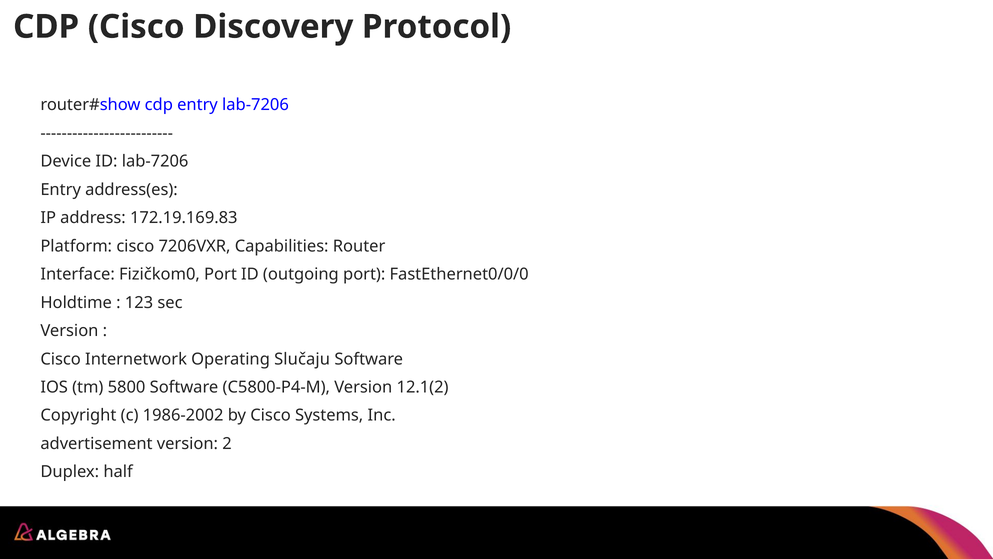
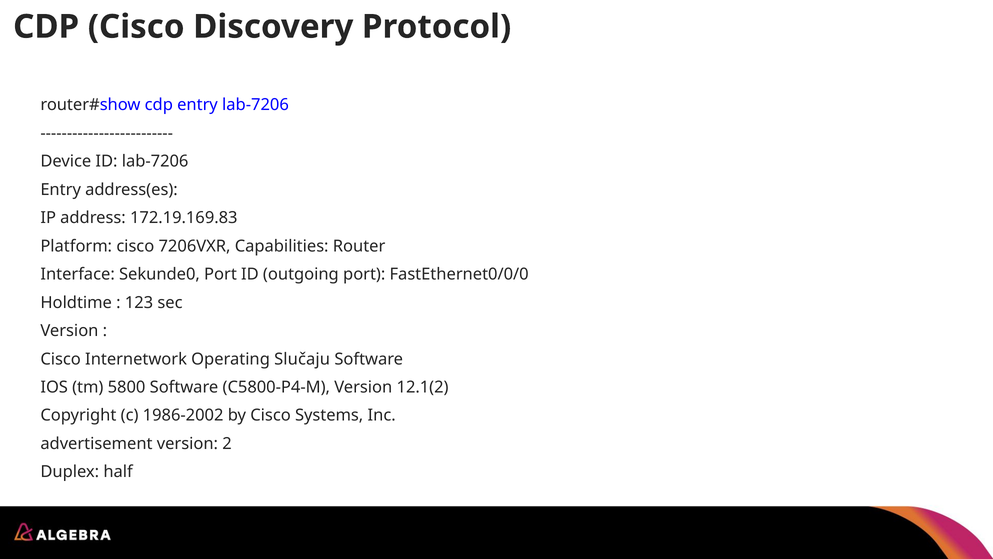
Fizičkom0: Fizičkom0 -> Sekunde0
